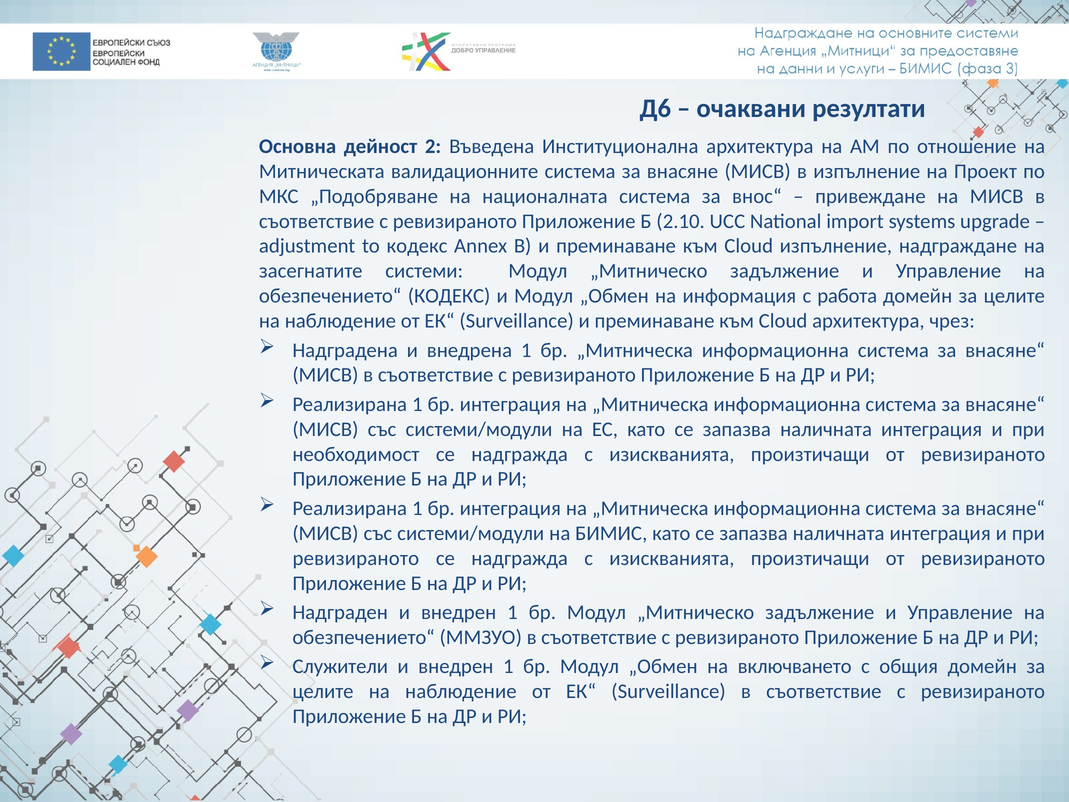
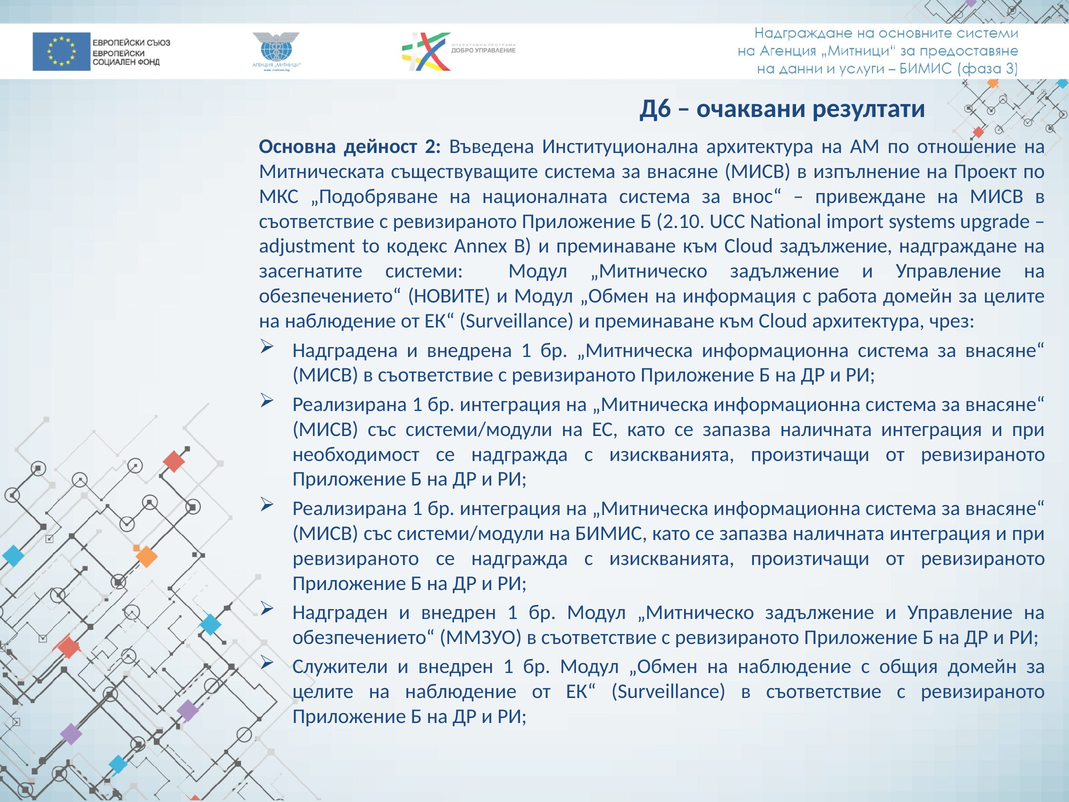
валидационните: валидационните -> съществуващите
Cloud изпълнение: изпълнение -> задължение
обезпечението“ КОДЕКС: КОДЕКС -> НОВИТЕ
„Обмен на включването: включването -> наблюдение
